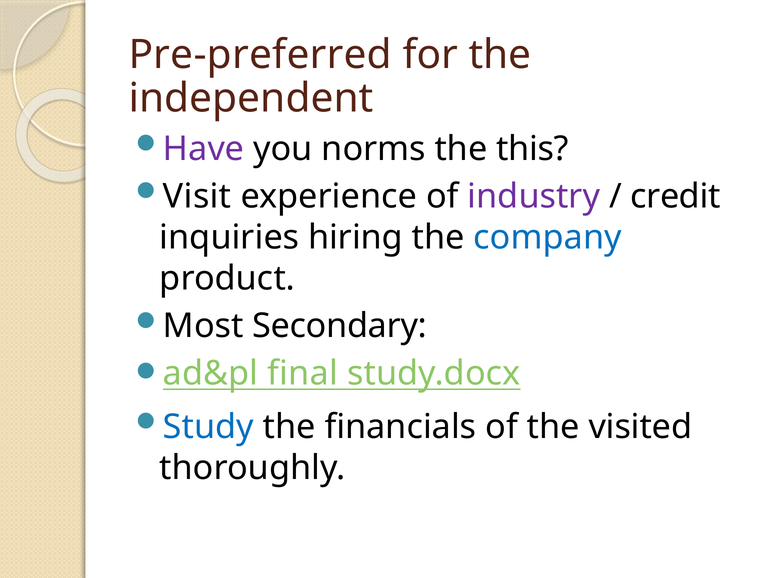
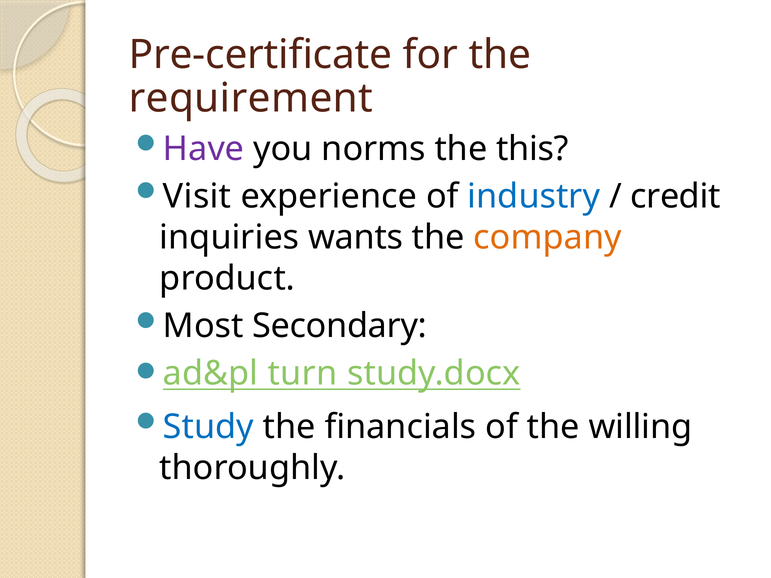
Pre-preferred: Pre-preferred -> Pre-certificate
independent: independent -> requirement
industry colour: purple -> blue
hiring: hiring -> wants
company colour: blue -> orange
final: final -> turn
visited: visited -> willing
